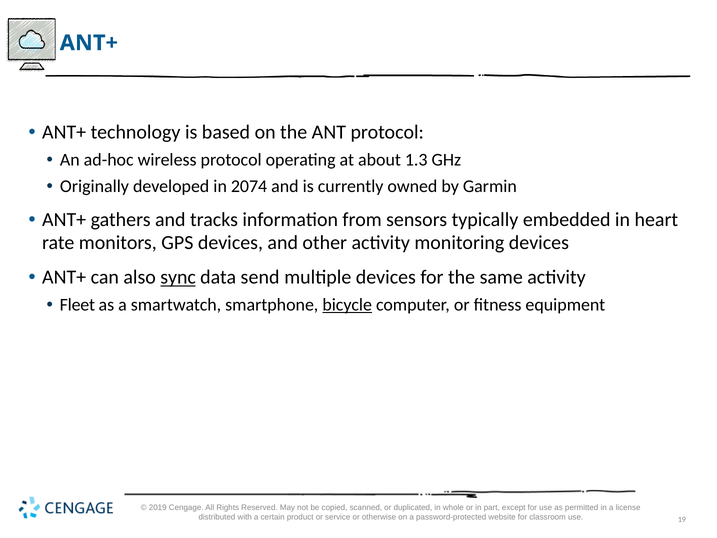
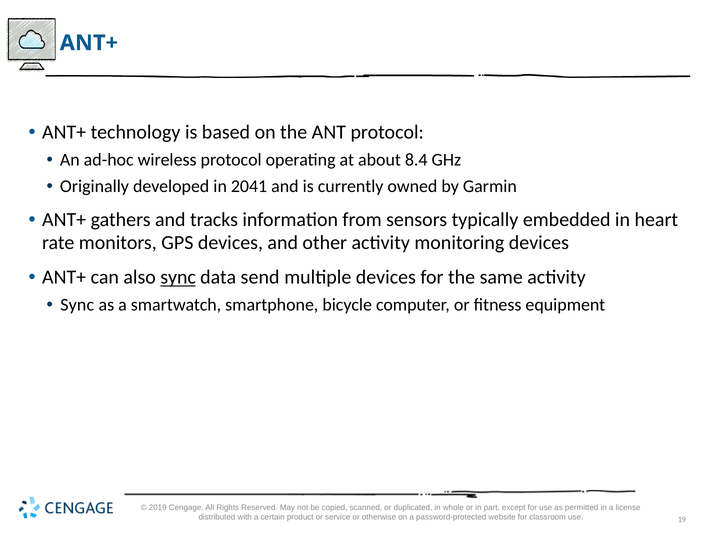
1.3: 1.3 -> 8.4
2074: 2074 -> 2041
Fleet at (77, 305): Fleet -> Sync
bicycle underline: present -> none
